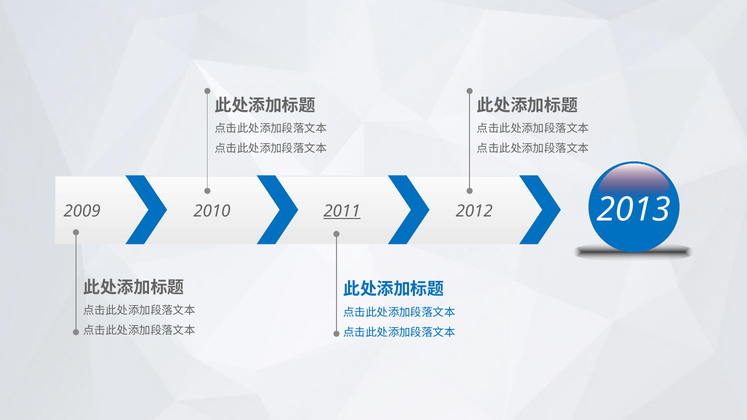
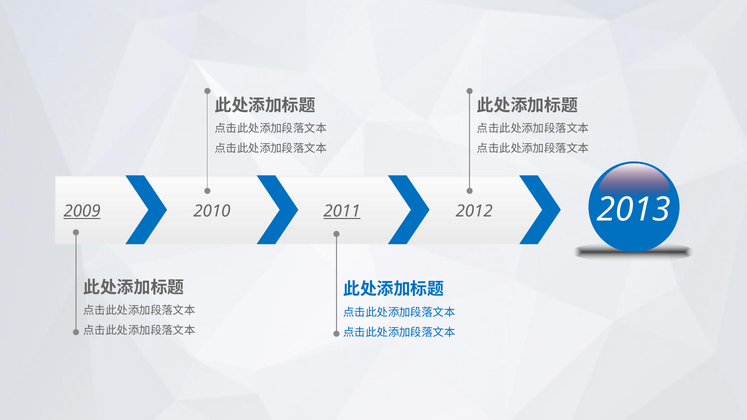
2009 underline: none -> present
